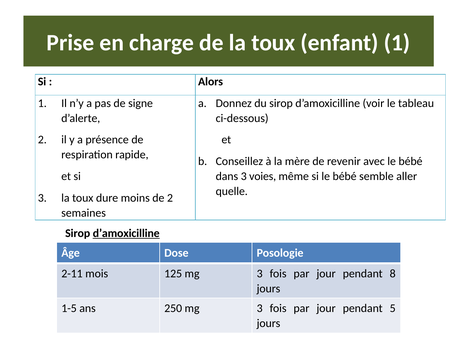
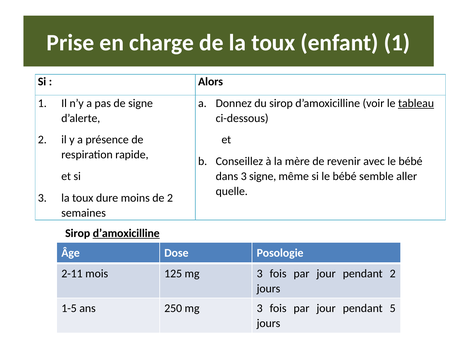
tableau underline: none -> present
3 voies: voies -> signe
pendant 8: 8 -> 2
